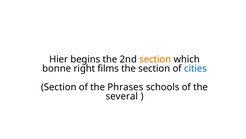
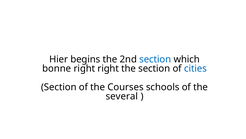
section at (155, 59) colour: orange -> blue
right films: films -> right
Phrases: Phrases -> Courses
